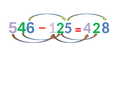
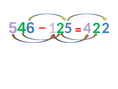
8 at (106, 28): 8 -> 2
